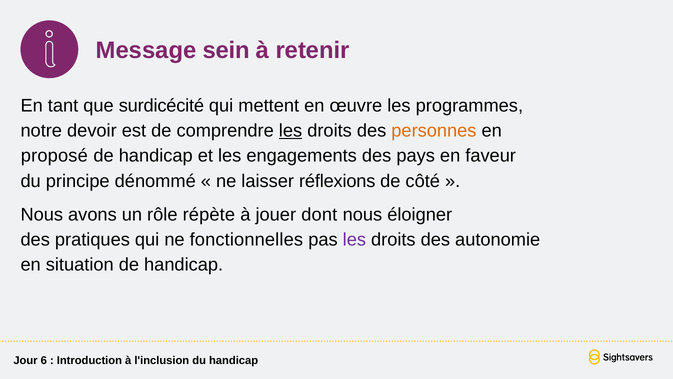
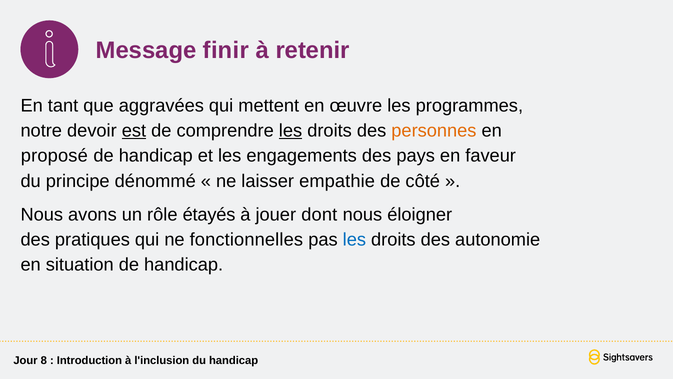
sein: sein -> finir
surdicécité: surdicécité -> aggravées
est underline: none -> present
réflexions: réflexions -> empathie
répète: répète -> étayés
les at (354, 240) colour: purple -> blue
6: 6 -> 8
